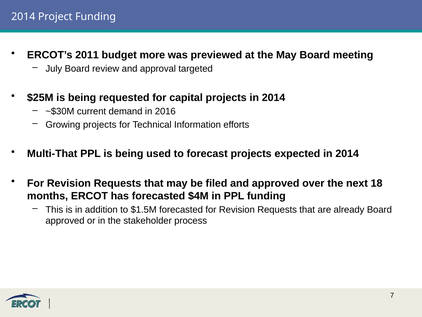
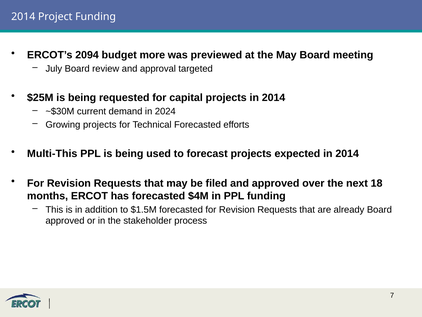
2011: 2011 -> 2094
2016: 2016 -> 2024
Technical Information: Information -> Forecasted
Multi-That: Multi-That -> Multi-This
